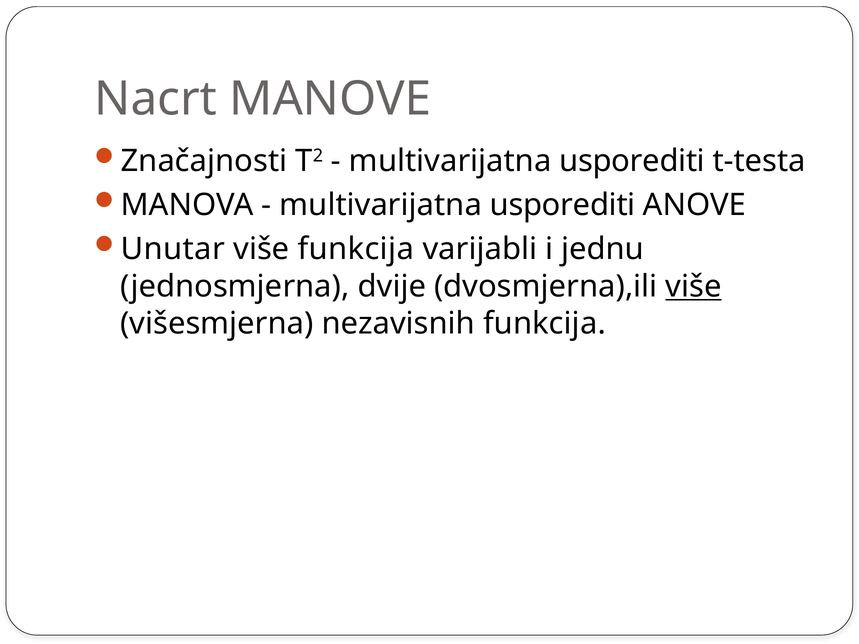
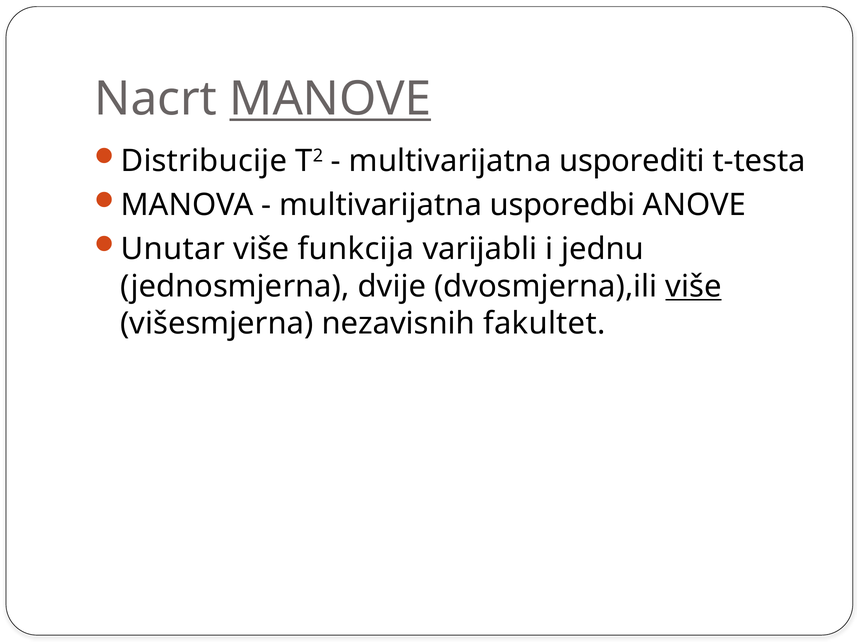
MANOVE underline: none -> present
Značajnosti: Značajnosti -> Distribucije
usporediti at (563, 205): usporediti -> usporedbi
nezavisnih funkcija: funkcija -> fakultet
